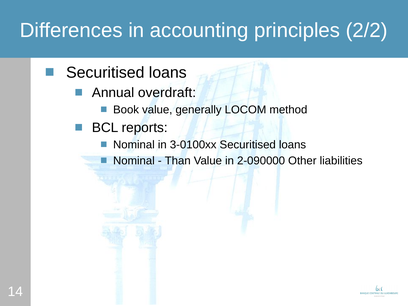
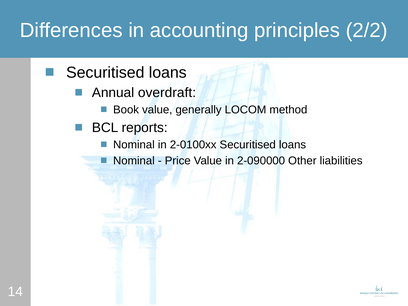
3-0100xx: 3-0100xx -> 2-0100xx
Than: Than -> Price
